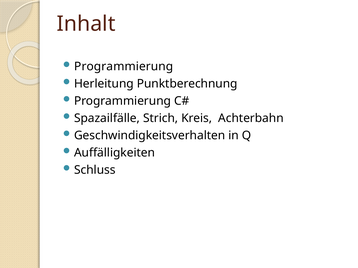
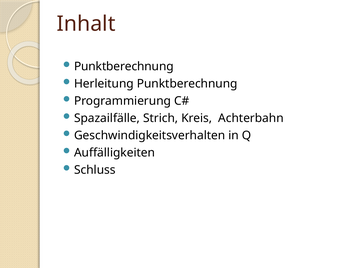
Programmierung at (124, 66): Programmierung -> Punktberechnung
